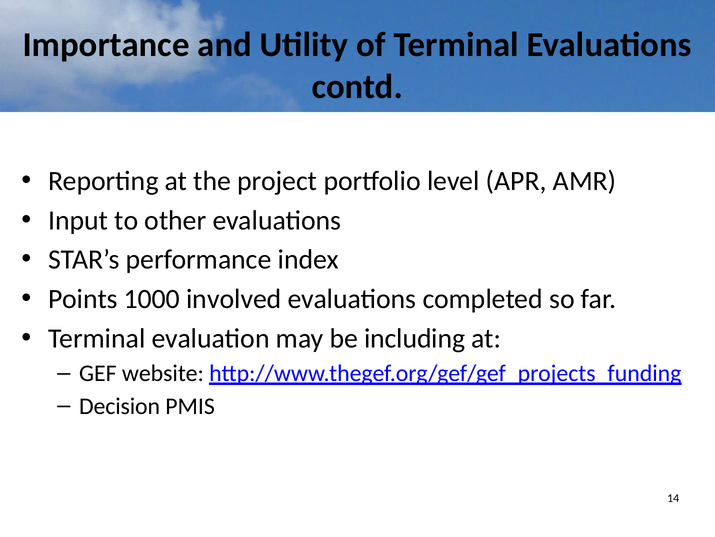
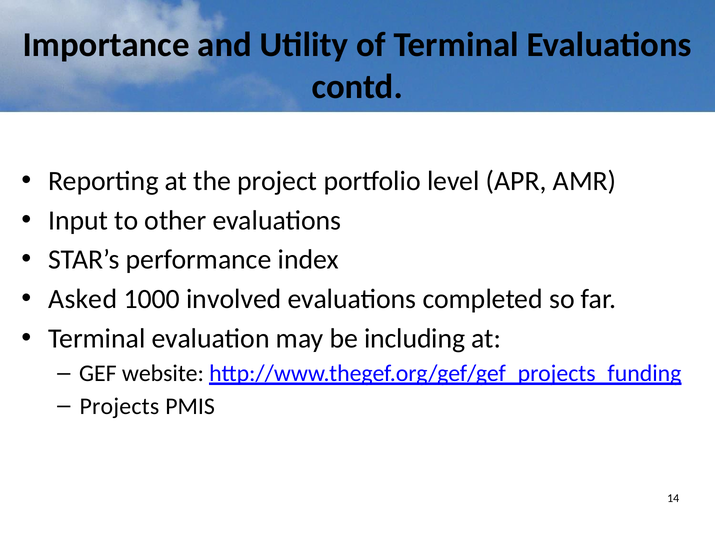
Points: Points -> Asked
Decision: Decision -> Projects
